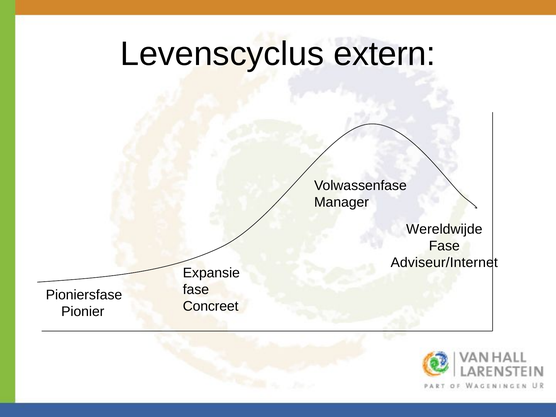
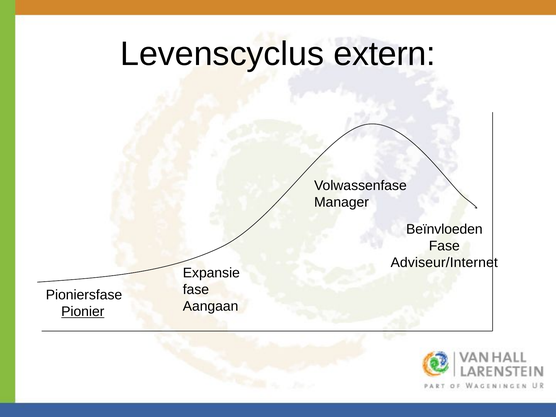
Wereldwijde: Wereldwijde -> Beïnvloeden
Concreet: Concreet -> Aangaan
Pionier underline: none -> present
